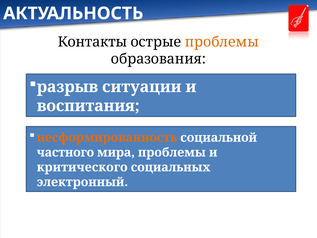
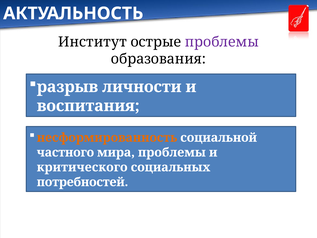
Контакты: Контакты -> Институт
проблемы at (222, 42) colour: orange -> purple
ситуации: ситуации -> личности
электронный: электронный -> потребностей
